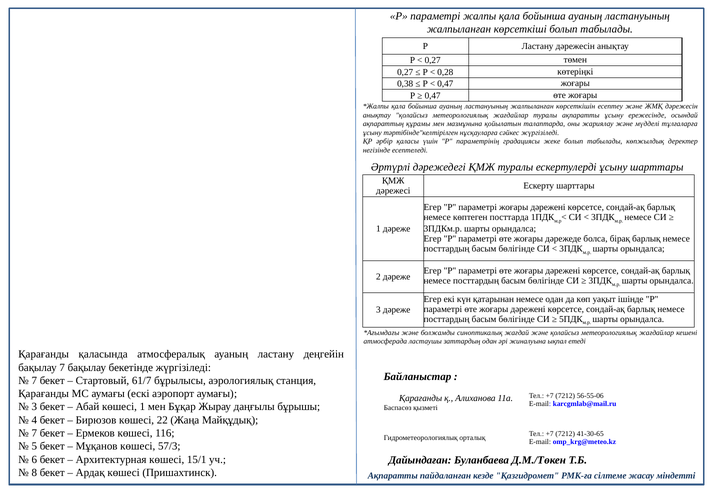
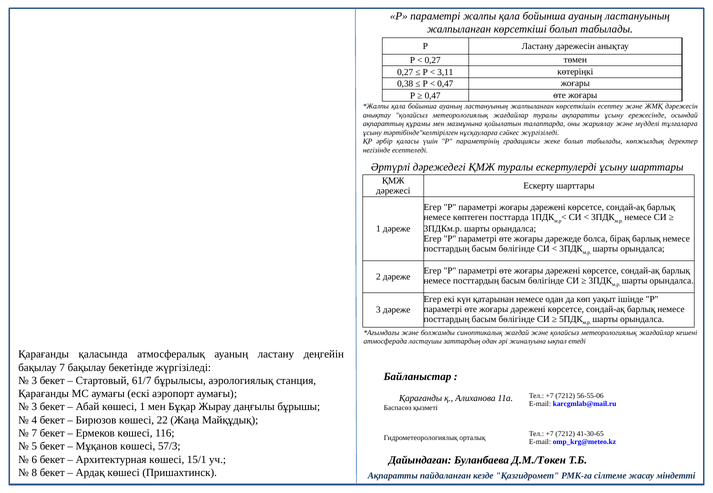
0,28: 0,28 -> 3,11
7 at (34, 381): 7 -> 3
